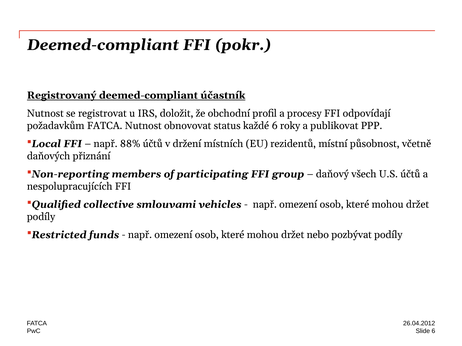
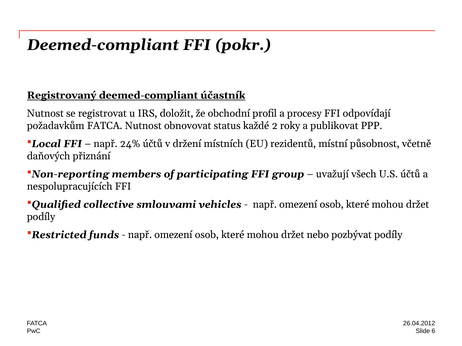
každé 6: 6 -> 2
88%: 88% -> 24%
daňový: daňový -> uvažují
